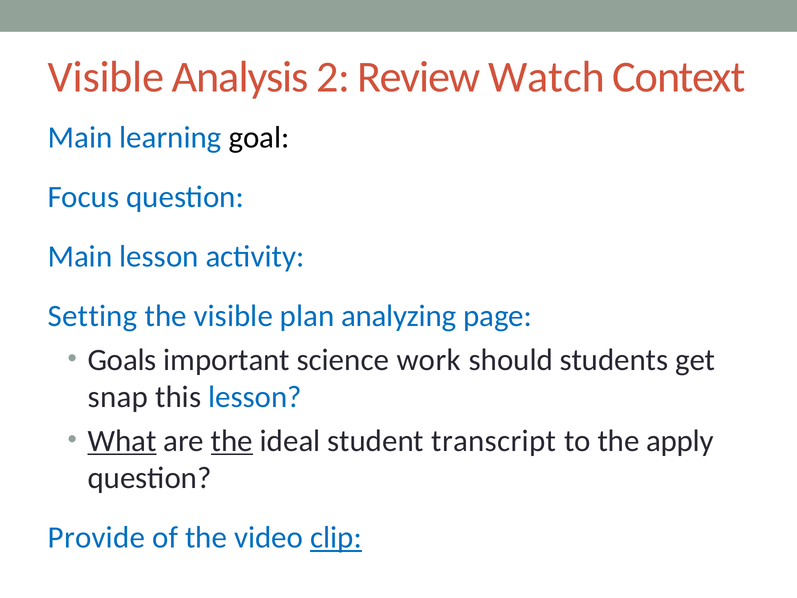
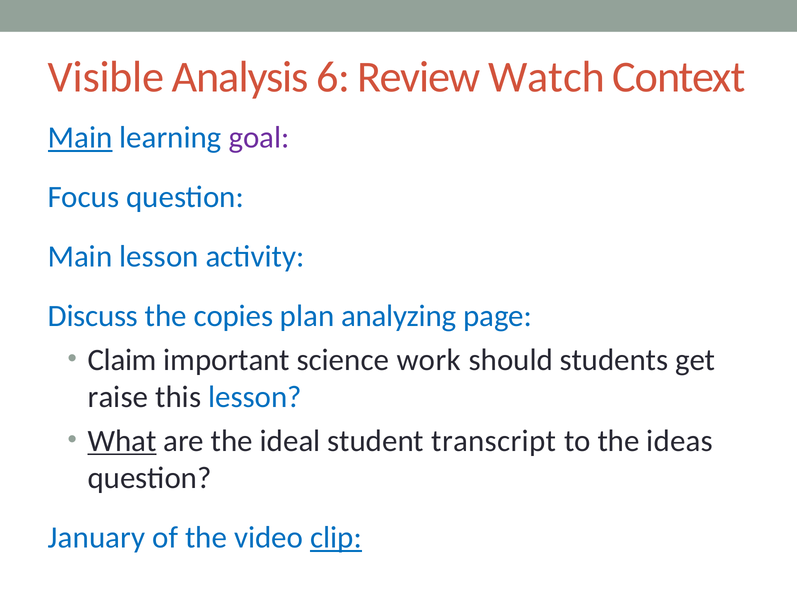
2: 2 -> 6
Main at (80, 138) underline: none -> present
goal colour: black -> purple
Setting: Setting -> Discuss
the visible: visible -> copies
Goals: Goals -> Claim
snap: snap -> raise
the at (232, 441) underline: present -> none
apply: apply -> ideas
Provide: Provide -> January
